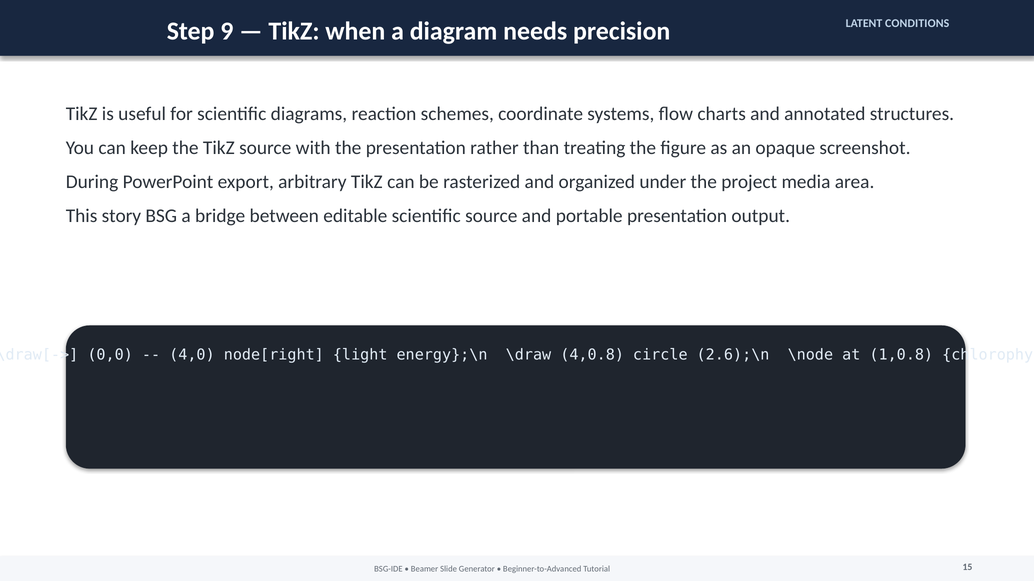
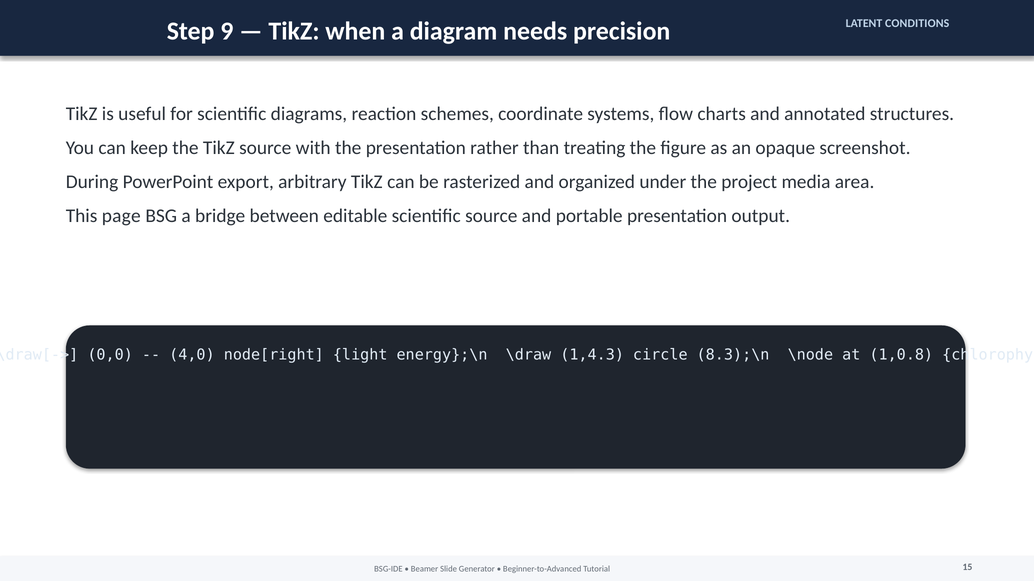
story: story -> page
4,0.8: 4,0.8 -> 1,4.3
2.6);\n: 2.6);\n -> 8.3);\n
